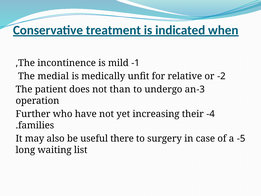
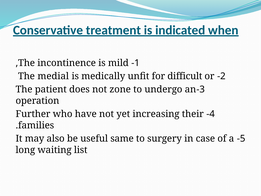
relative: relative -> difficult
than: than -> zone
there: there -> same
